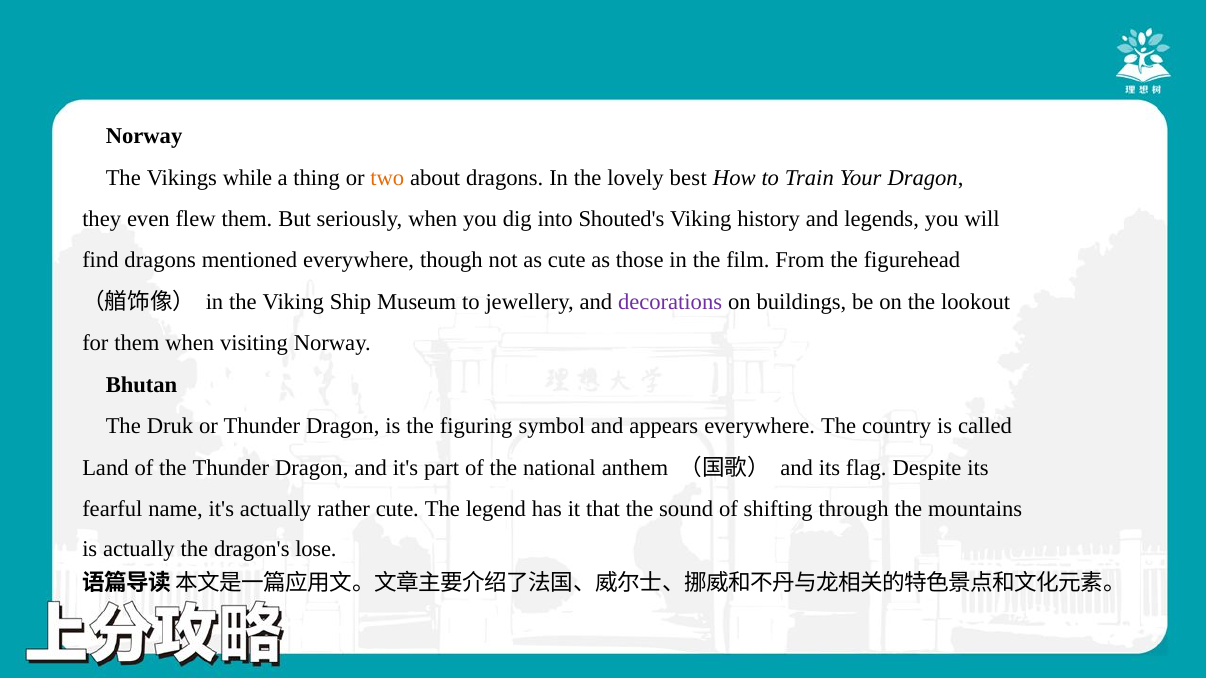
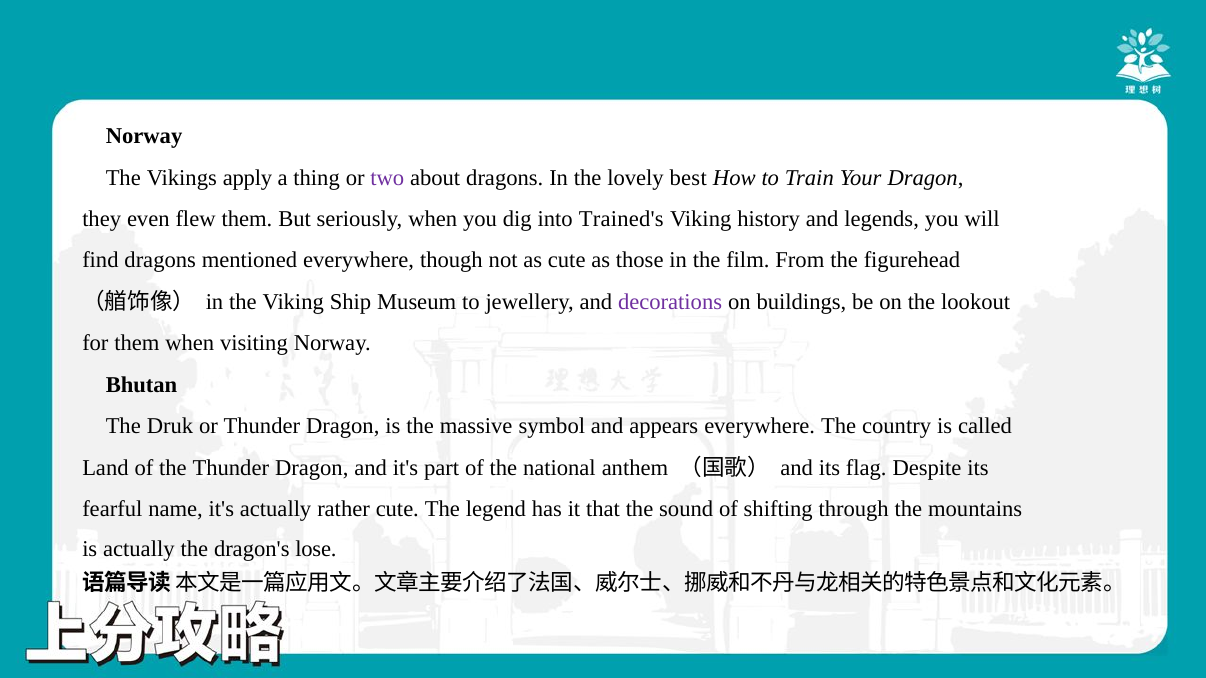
while: while -> apply
two colour: orange -> purple
Shouted's: Shouted's -> Trained's
figuring: figuring -> massive
